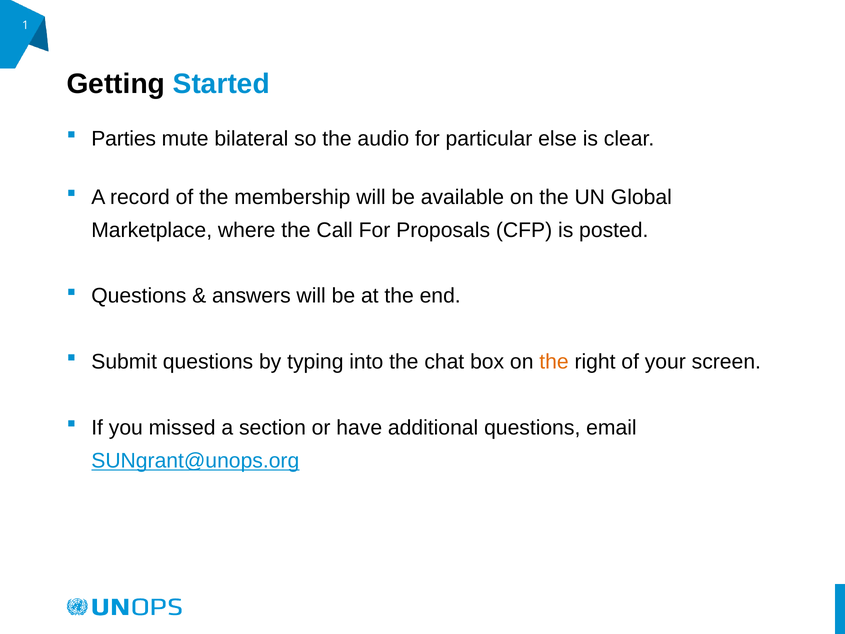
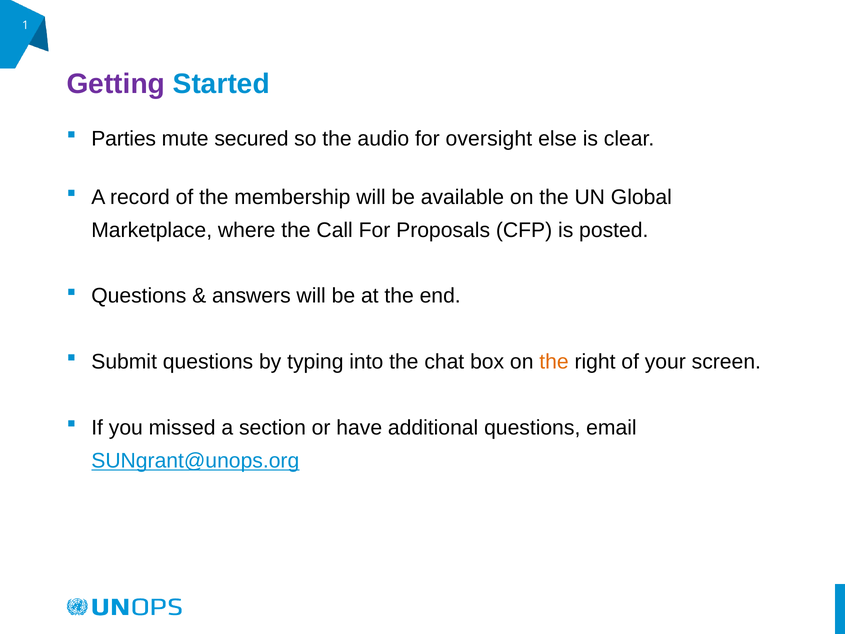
Getting colour: black -> purple
bilateral: bilateral -> secured
particular: particular -> oversight
